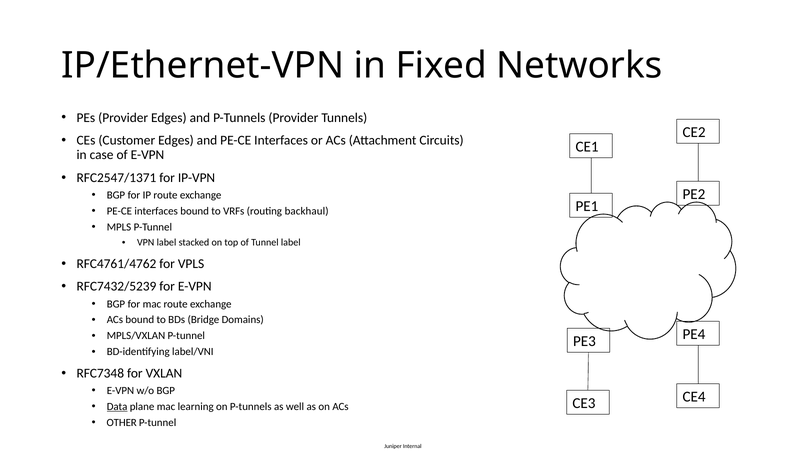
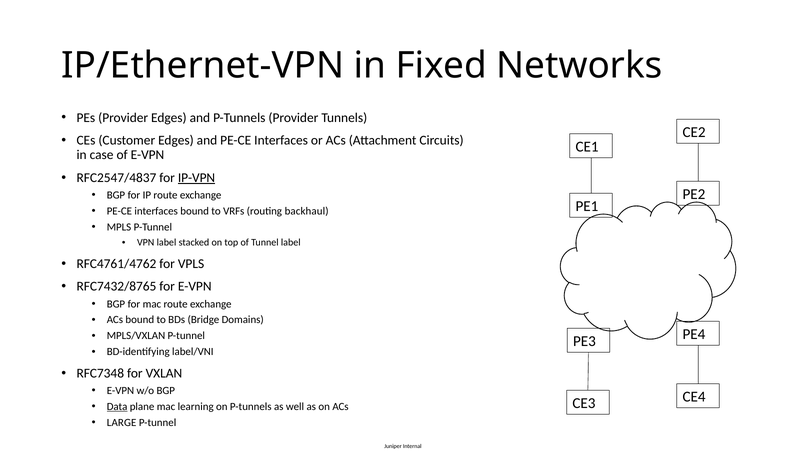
RFC2547/1371: RFC2547/1371 -> RFC2547/4837
IP-VPN underline: none -> present
RFC7432/5239: RFC7432/5239 -> RFC7432/8765
OTHER: OTHER -> LARGE
